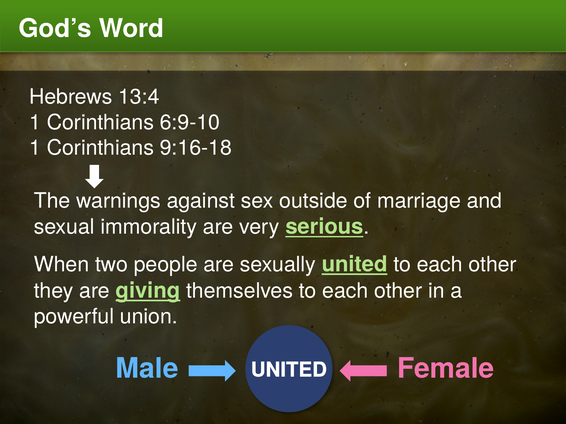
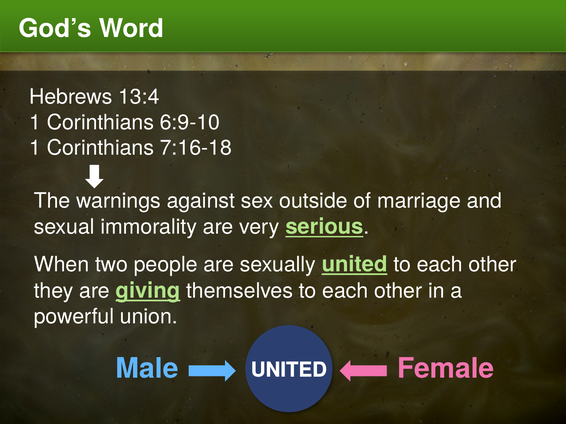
9:16-18: 9:16-18 -> 7:16-18
